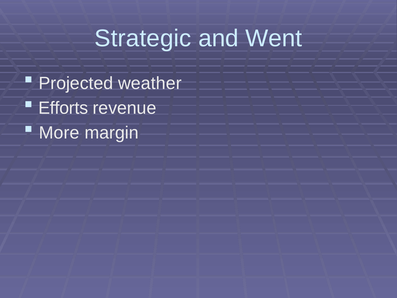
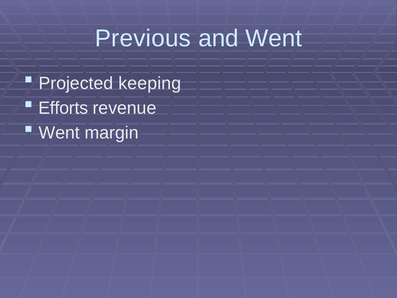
Strategic: Strategic -> Previous
weather: weather -> keeping
More at (59, 133): More -> Went
